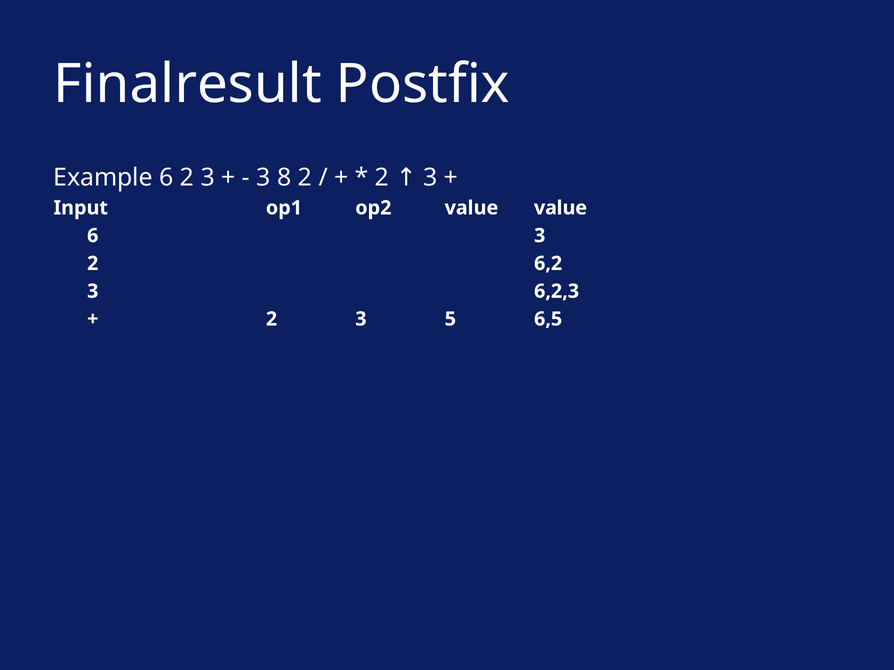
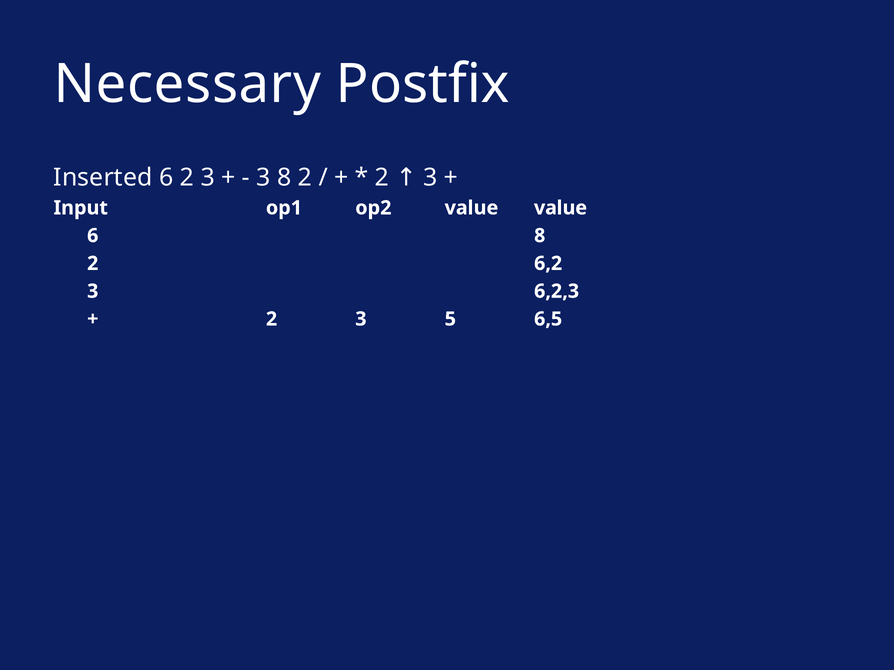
Finalresult: Finalresult -> Necessary
Example: Example -> Inserted
6 3: 3 -> 8
